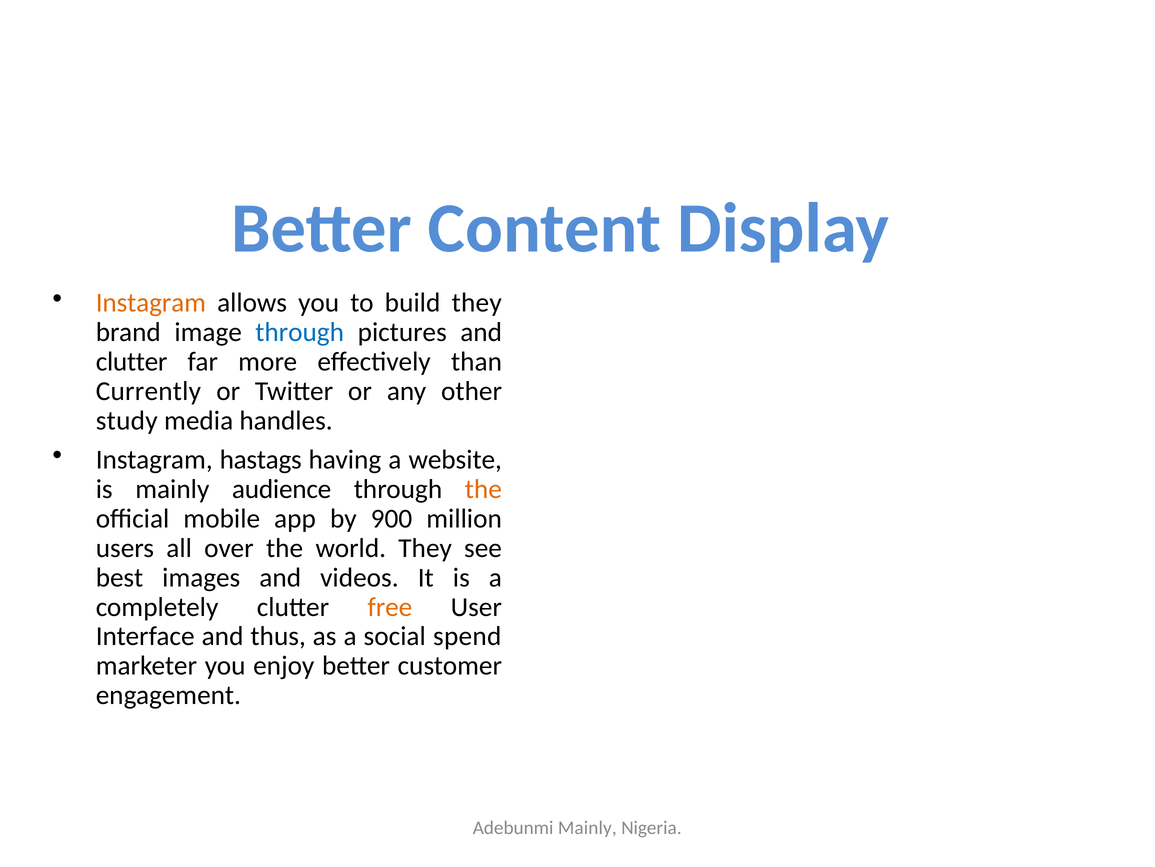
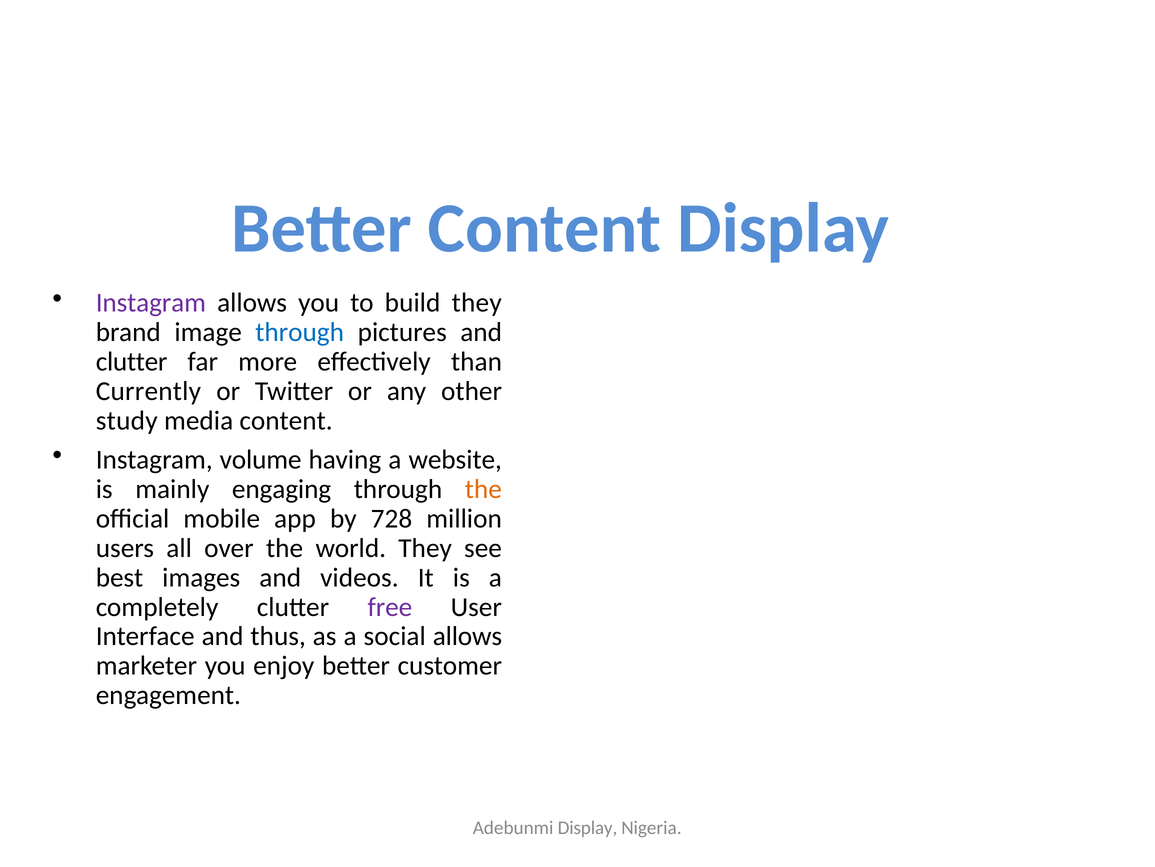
Instagram at (151, 303) colour: orange -> purple
media handles: handles -> content
hastags: hastags -> volume
audience: audience -> engaging
900: 900 -> 728
free colour: orange -> purple
social spend: spend -> allows
Adebunmi Mainly: Mainly -> Display
